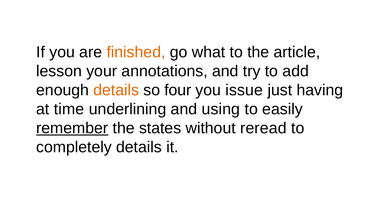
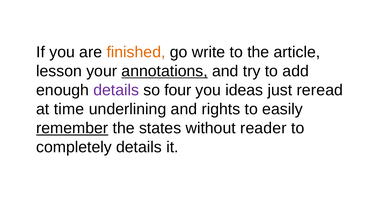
what: what -> write
annotations underline: none -> present
details at (116, 90) colour: orange -> purple
issue: issue -> ideas
having: having -> reread
using: using -> rights
reread: reread -> reader
